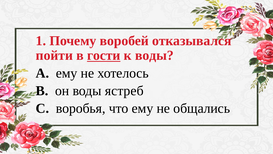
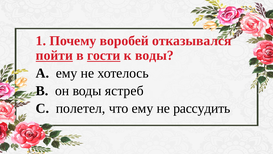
пойти underline: none -> present
воробья: воробья -> полетел
общались: общались -> рассудить
